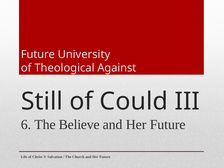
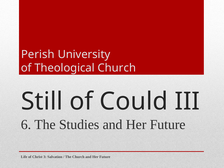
Future at (38, 54): Future -> Perish
Theological Against: Against -> Church
Believe: Believe -> Studies
